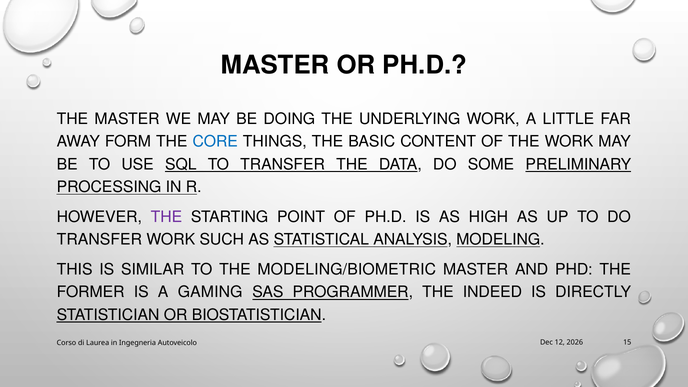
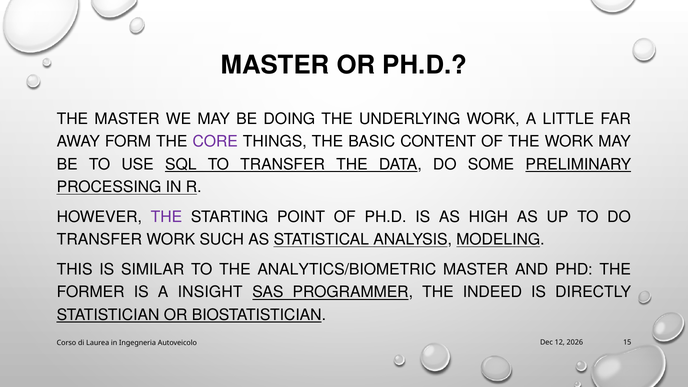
CORE colour: blue -> purple
MODELING/BIOMETRIC: MODELING/BIOMETRIC -> ANALYTICS/BIOMETRIC
GAMING: GAMING -> INSIGHT
